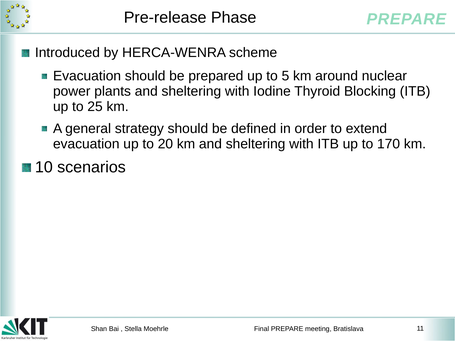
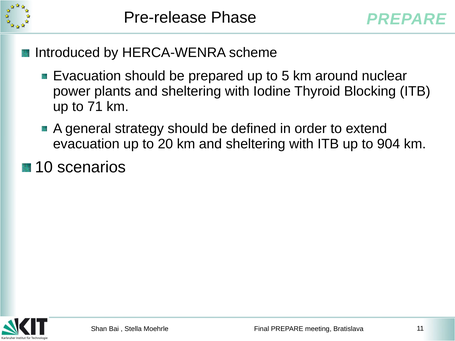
25: 25 -> 71
170: 170 -> 904
